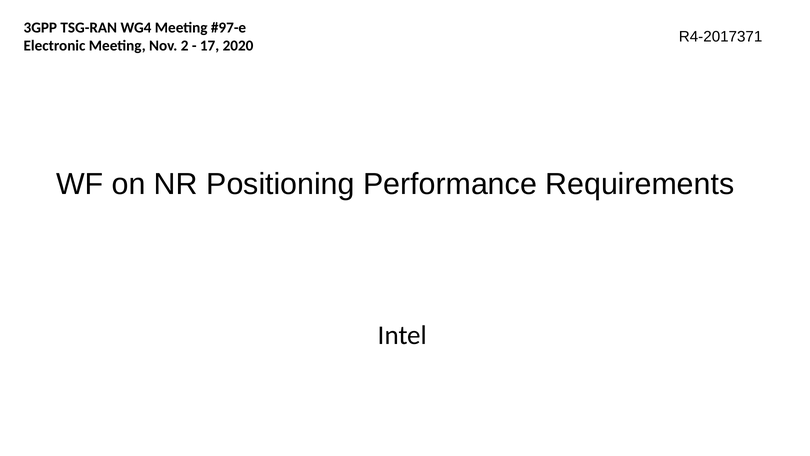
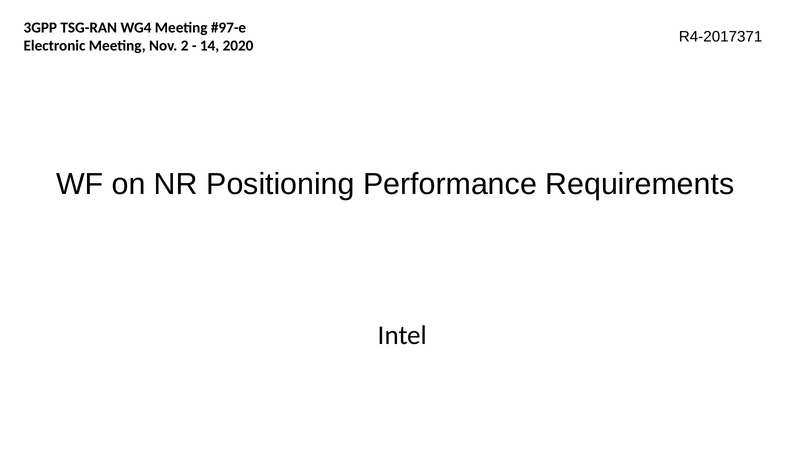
17: 17 -> 14
